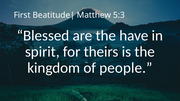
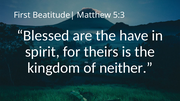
people: people -> neither
